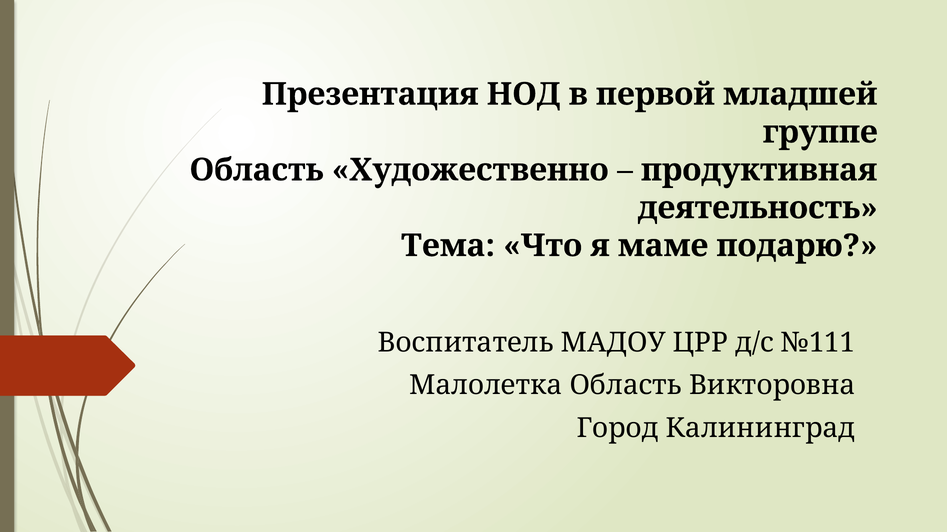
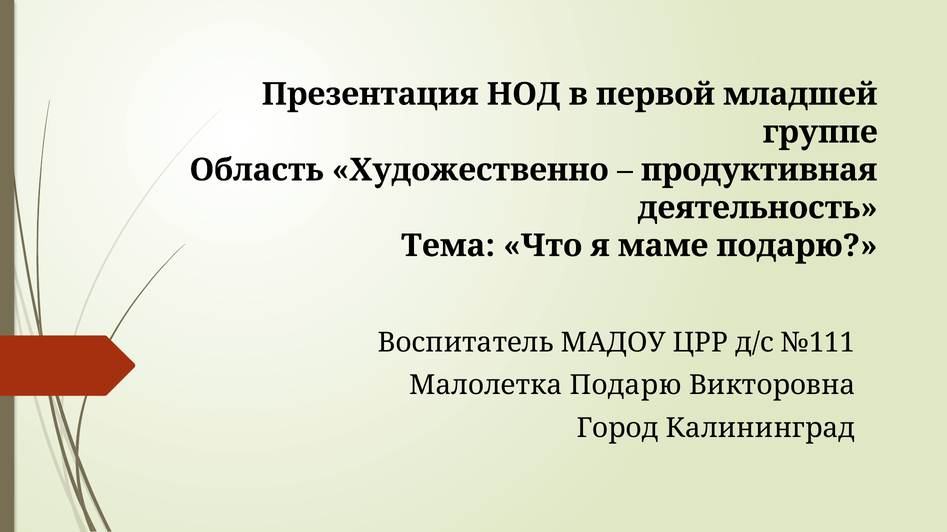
Малолетка Область: Область -> Подарю
